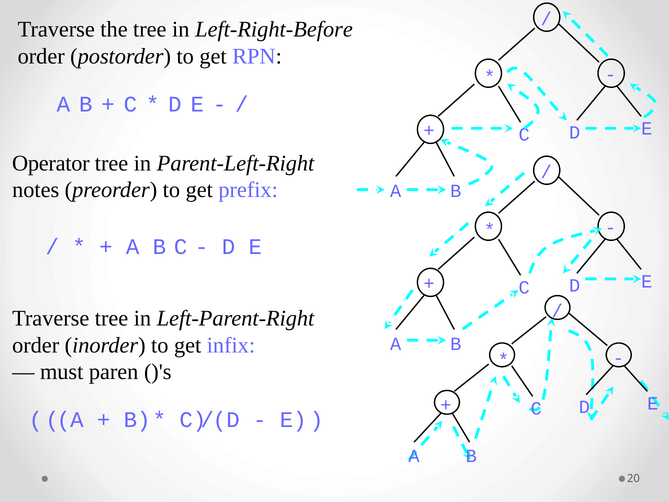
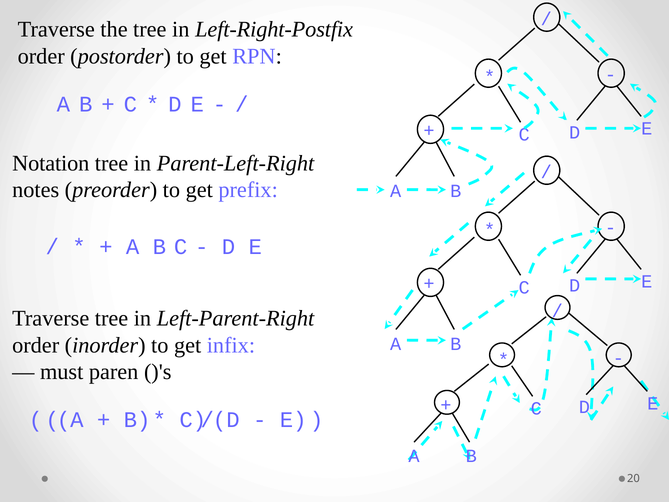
Left-Right-Before: Left-Right-Before -> Left-Right-Postfix
Operator: Operator -> Notation
